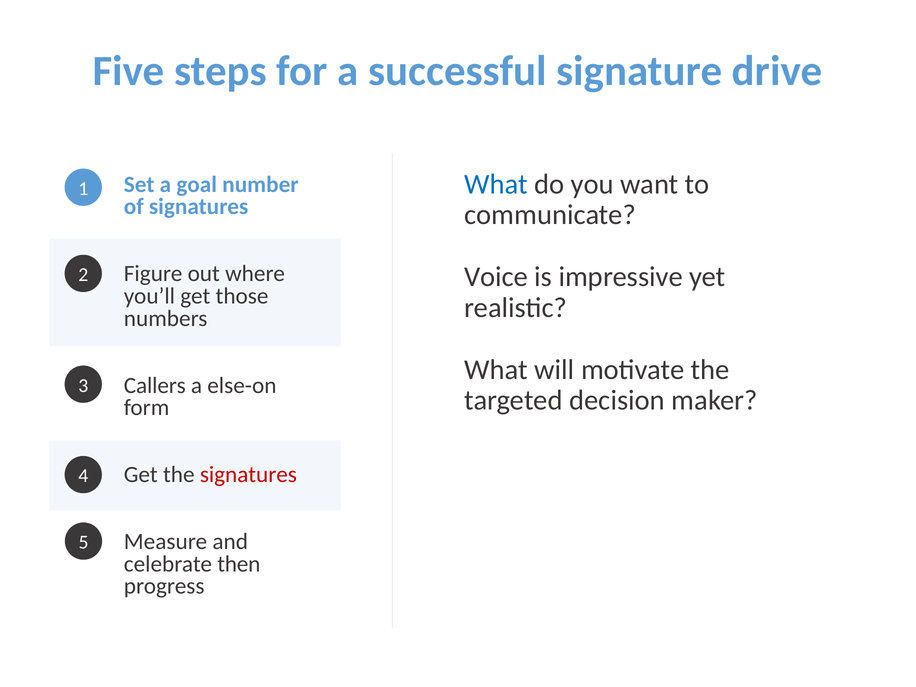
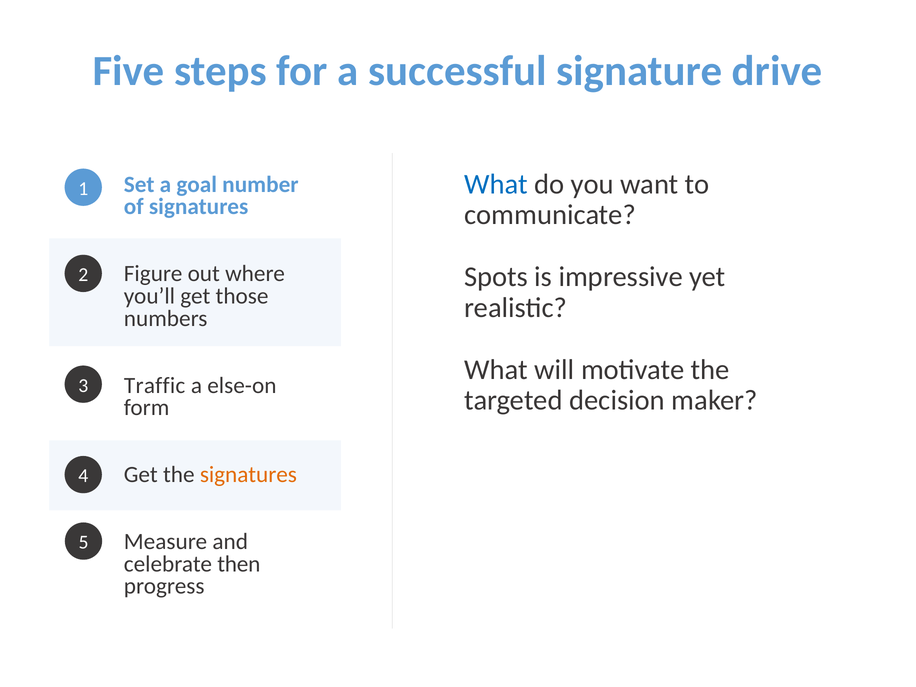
Voice: Voice -> Spots
Callers: Callers -> Traffic
signatures at (248, 475) colour: red -> orange
